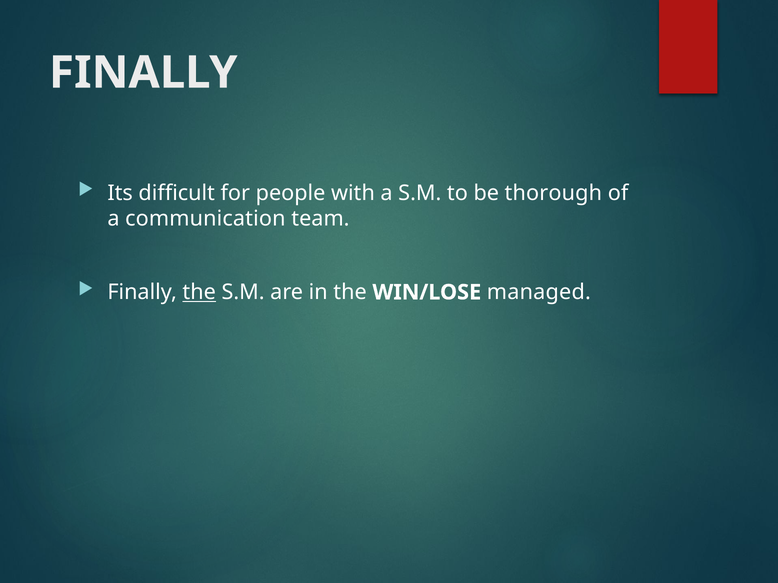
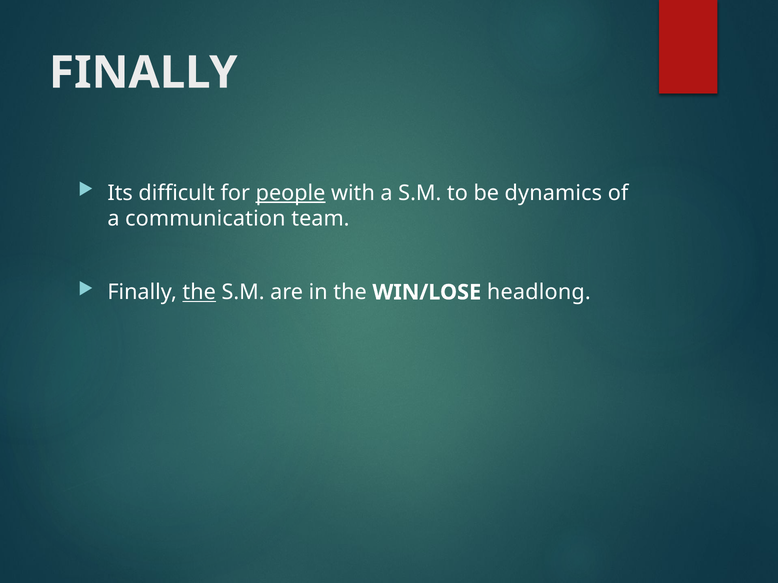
people underline: none -> present
thorough: thorough -> dynamics
managed: managed -> headlong
